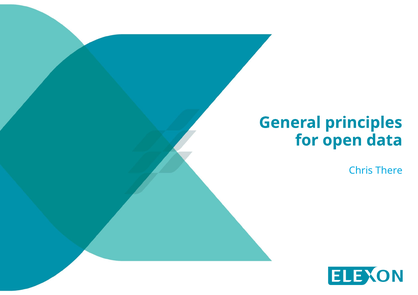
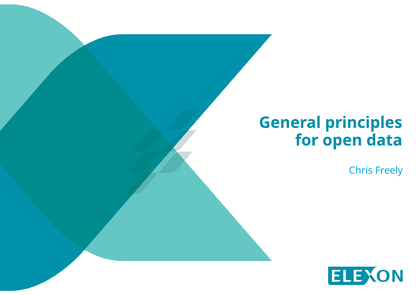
There: There -> Freely
